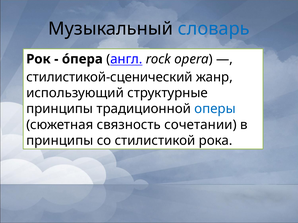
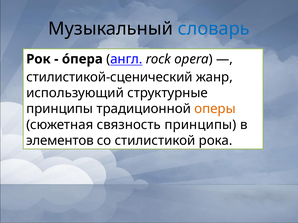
оперы colour: blue -> orange
связность сочетании: сочетании -> принципы
принципы at (60, 141): принципы -> элементов
